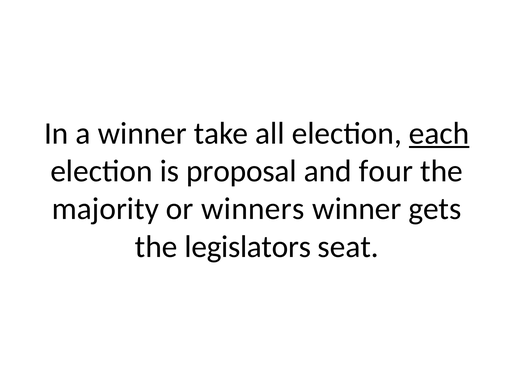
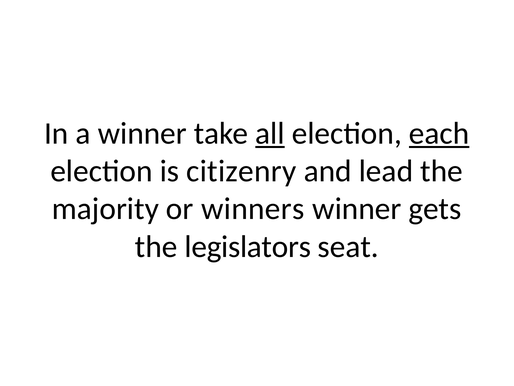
all underline: none -> present
proposal: proposal -> citizenry
four: four -> lead
